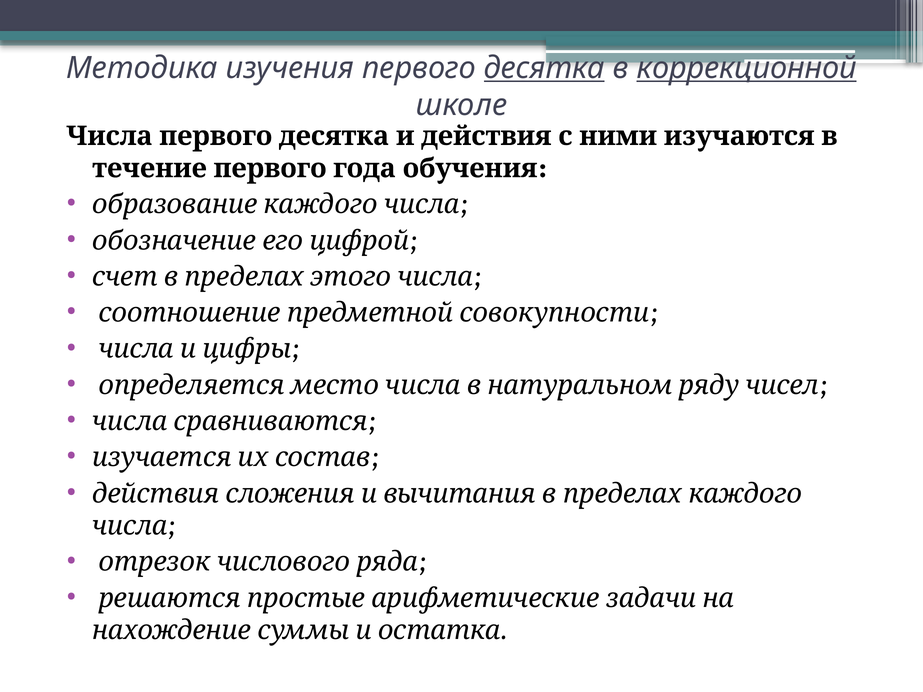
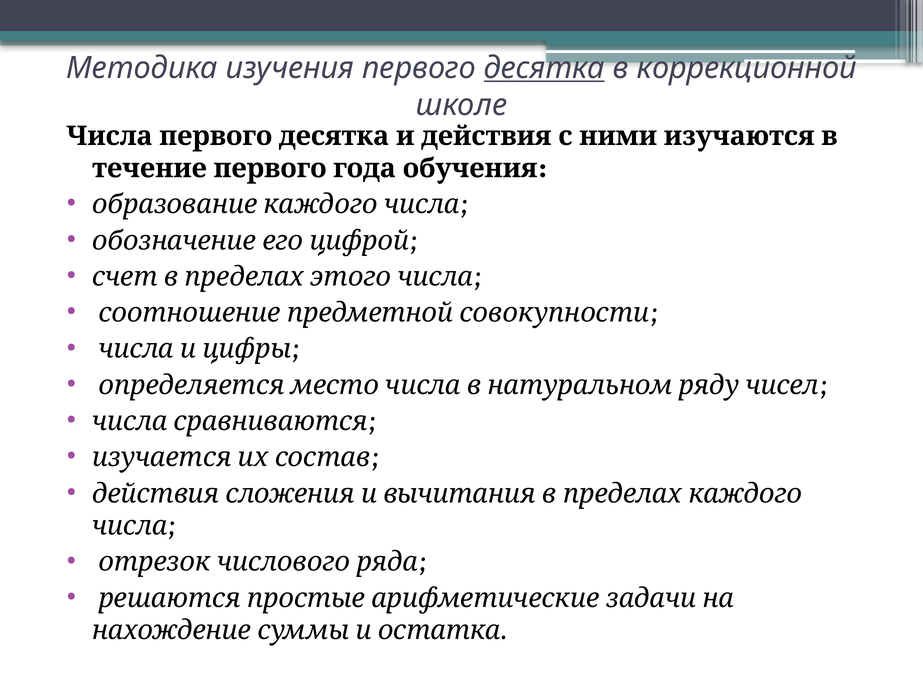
коррекционной underline: present -> none
